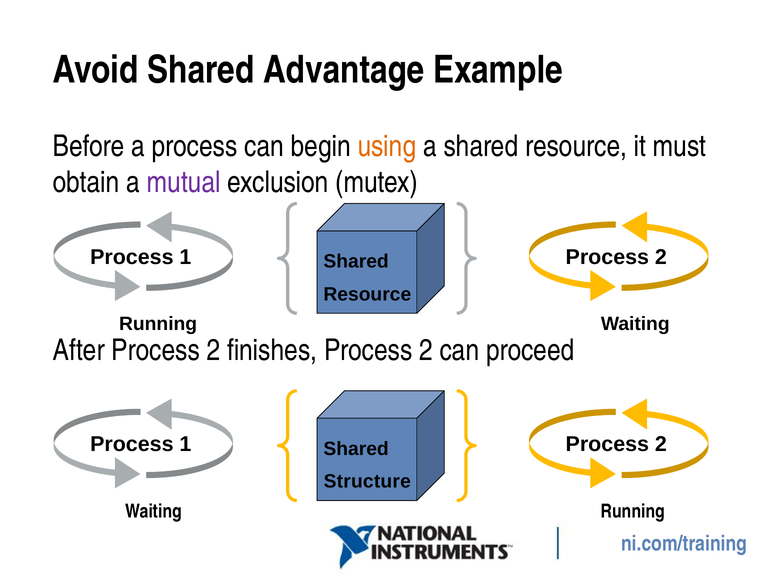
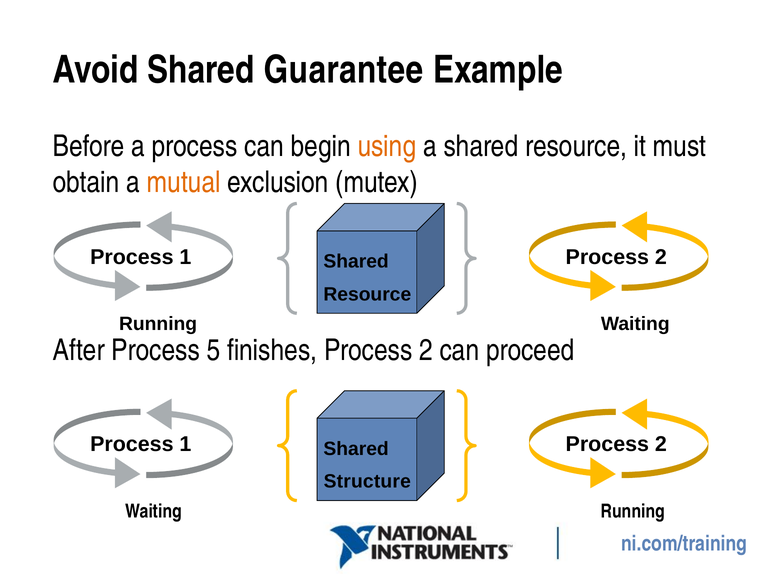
Advantage: Advantage -> Guarantee
mutual colour: purple -> orange
After Process 2: 2 -> 5
